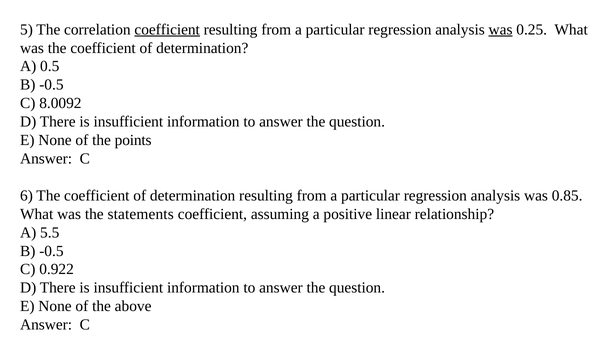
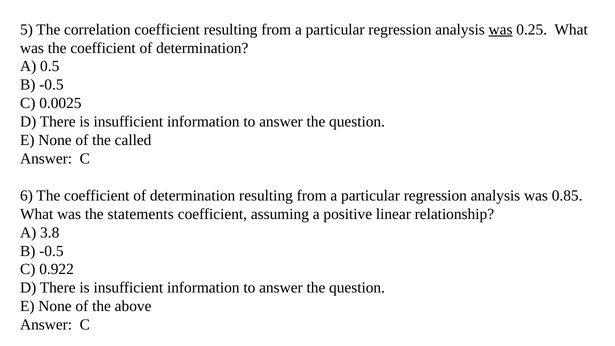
coefficient at (167, 29) underline: present -> none
8.0092: 8.0092 -> 0.0025
points: points -> called
5.5: 5.5 -> 3.8
